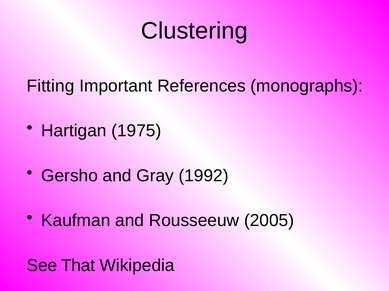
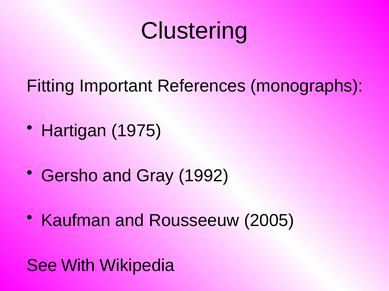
That: That -> With
